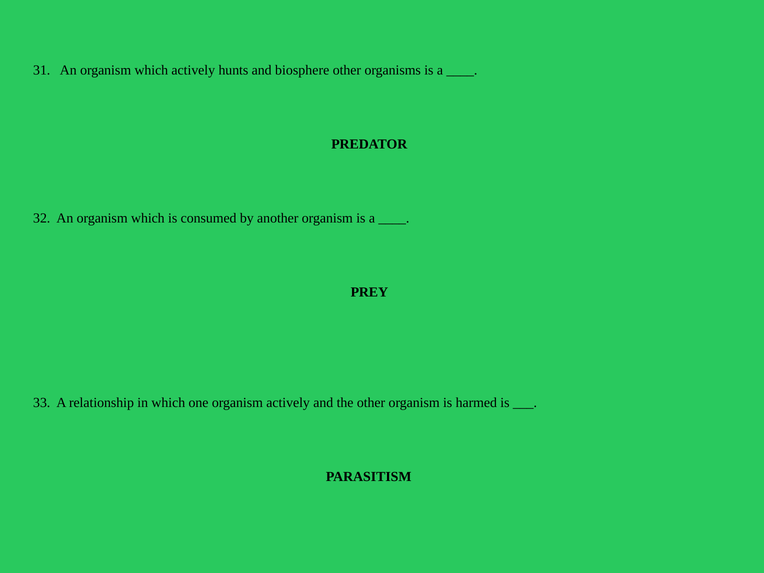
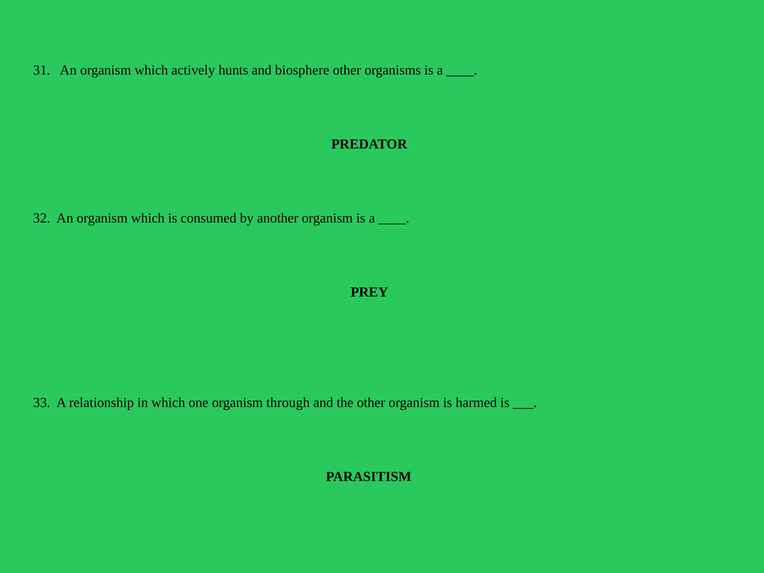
organism actively: actively -> through
